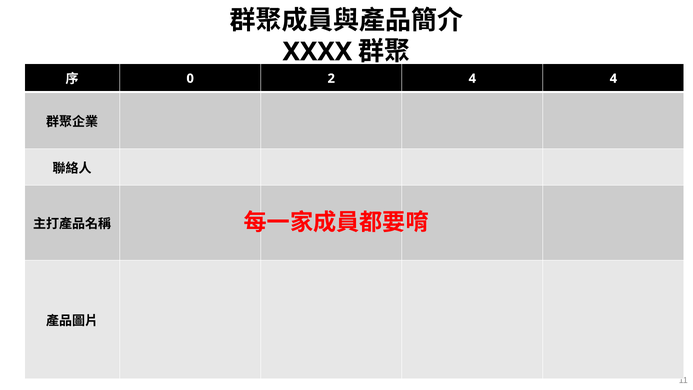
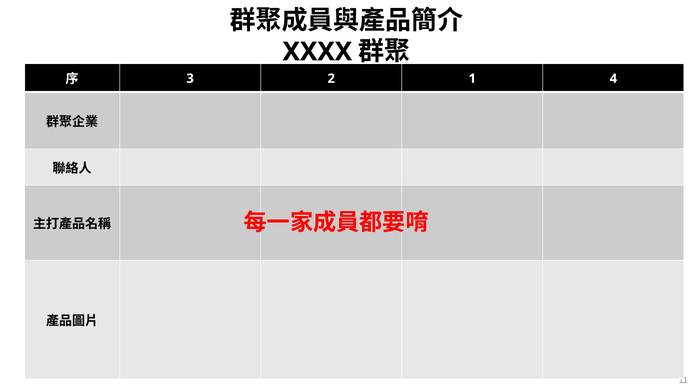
0: 0 -> 3
2 4: 4 -> 1
